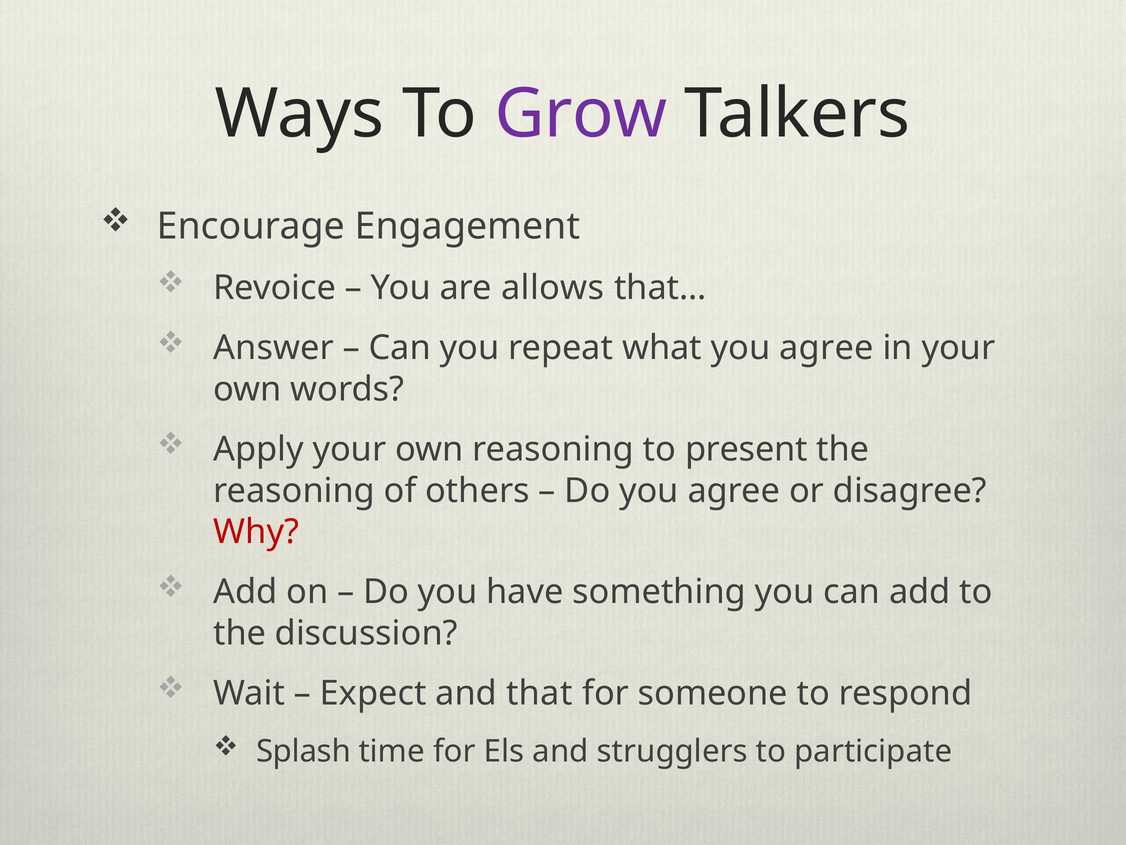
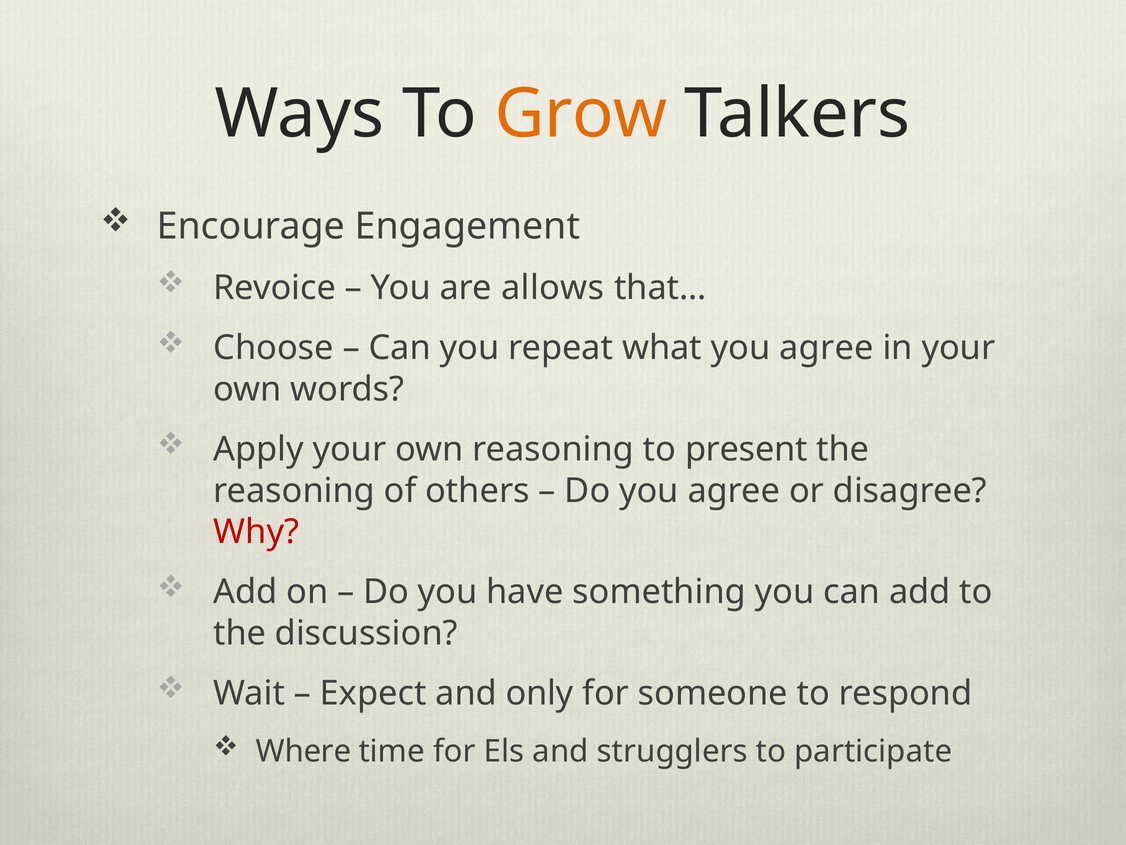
Grow colour: purple -> orange
Answer: Answer -> Choose
that: that -> only
Splash: Splash -> Where
